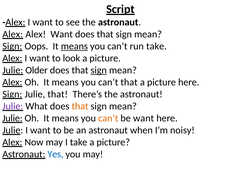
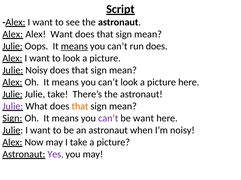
Sign at (12, 46): Sign -> Julie
run take: take -> does
Julie Older: Older -> Noisy
sign at (99, 71) underline: present -> none
can’t that: that -> look
Sign at (12, 95): Sign -> Julie
Julie that: that -> take
Julie at (12, 119): Julie -> Sign
can’t at (108, 119) colour: orange -> purple
Yes colour: blue -> purple
